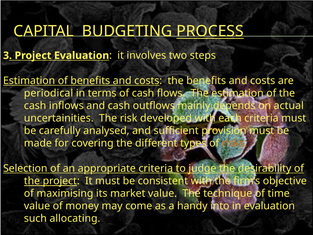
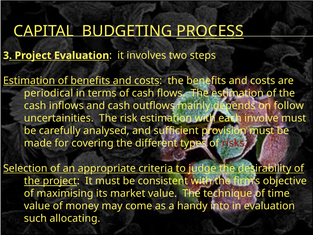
actual: actual -> follow
risk developed: developed -> estimation
each criteria: criteria -> involve
risks colour: orange -> red
